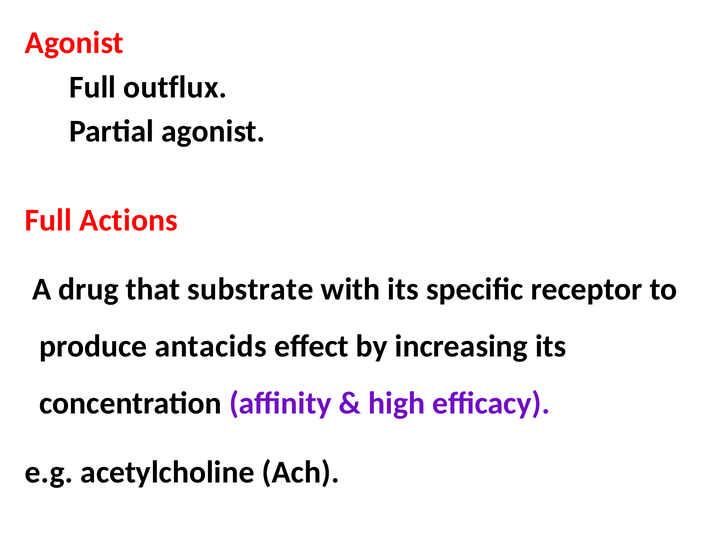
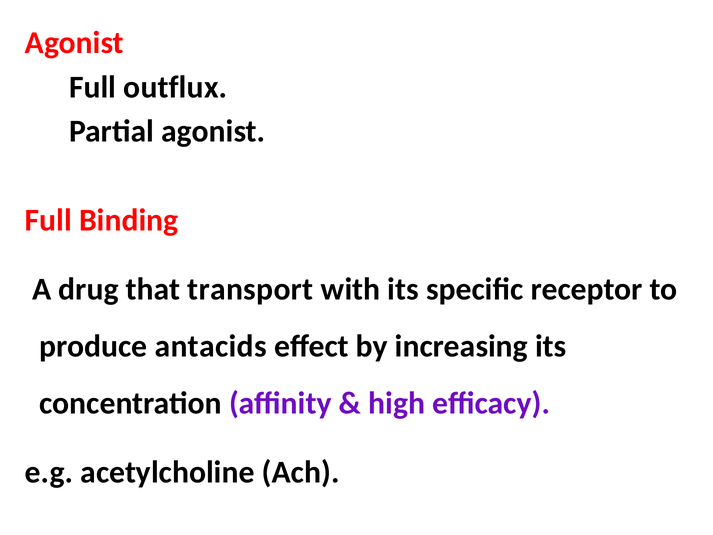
Actions: Actions -> Binding
substrate: substrate -> transport
